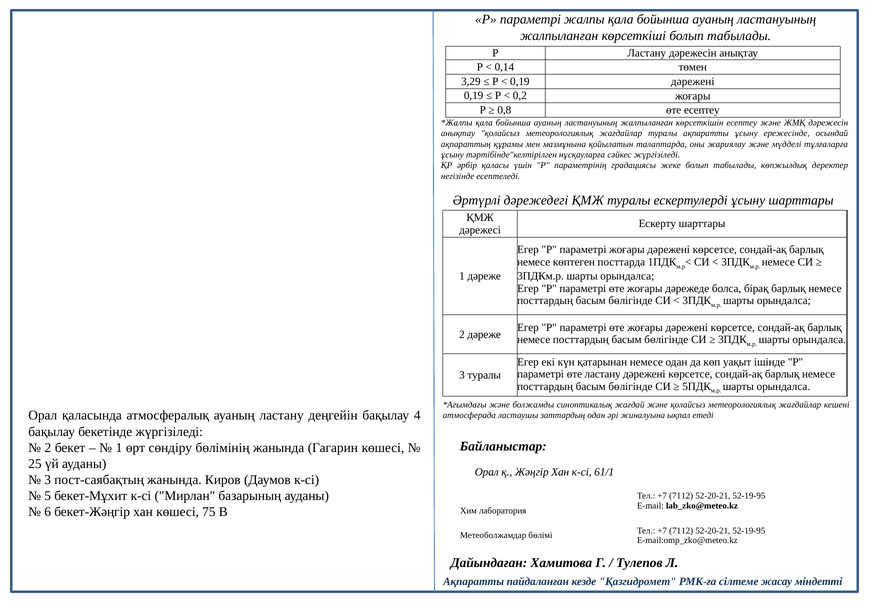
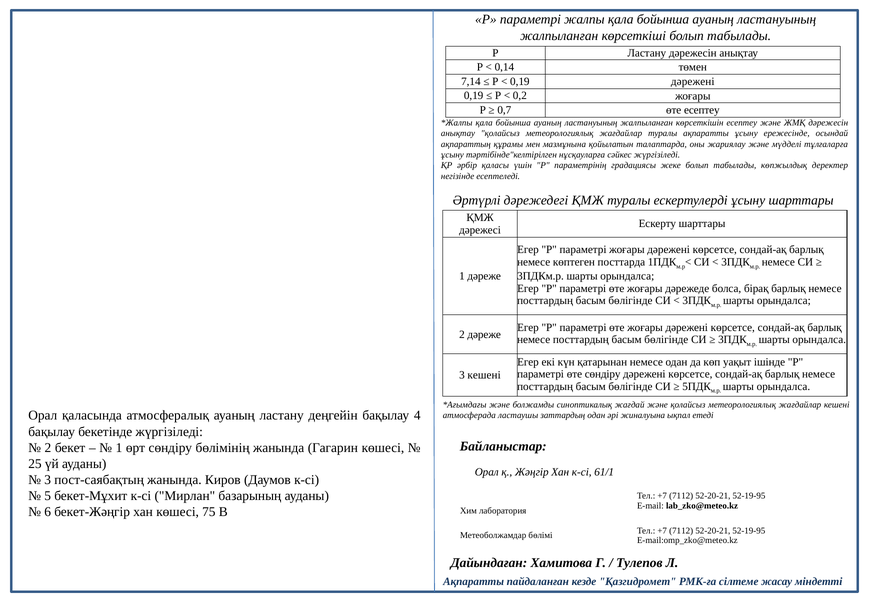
3,29: 3,29 -> 7,14
0,8: 0,8 -> 0,7
өте ластану: ластану -> сөндіру
3 туралы: туралы -> кешені
